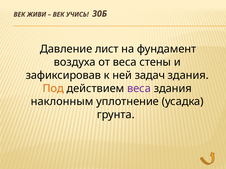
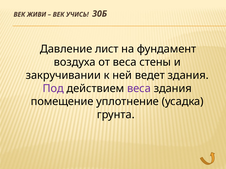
зафиксировав: зафиксировав -> закручивании
задач: задач -> ведет
Под colour: orange -> purple
наклонным: наклонным -> помещение
